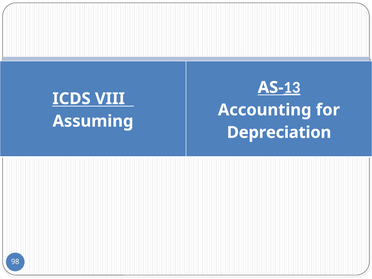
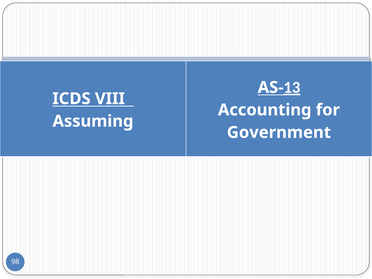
Depreciation: Depreciation -> Government
